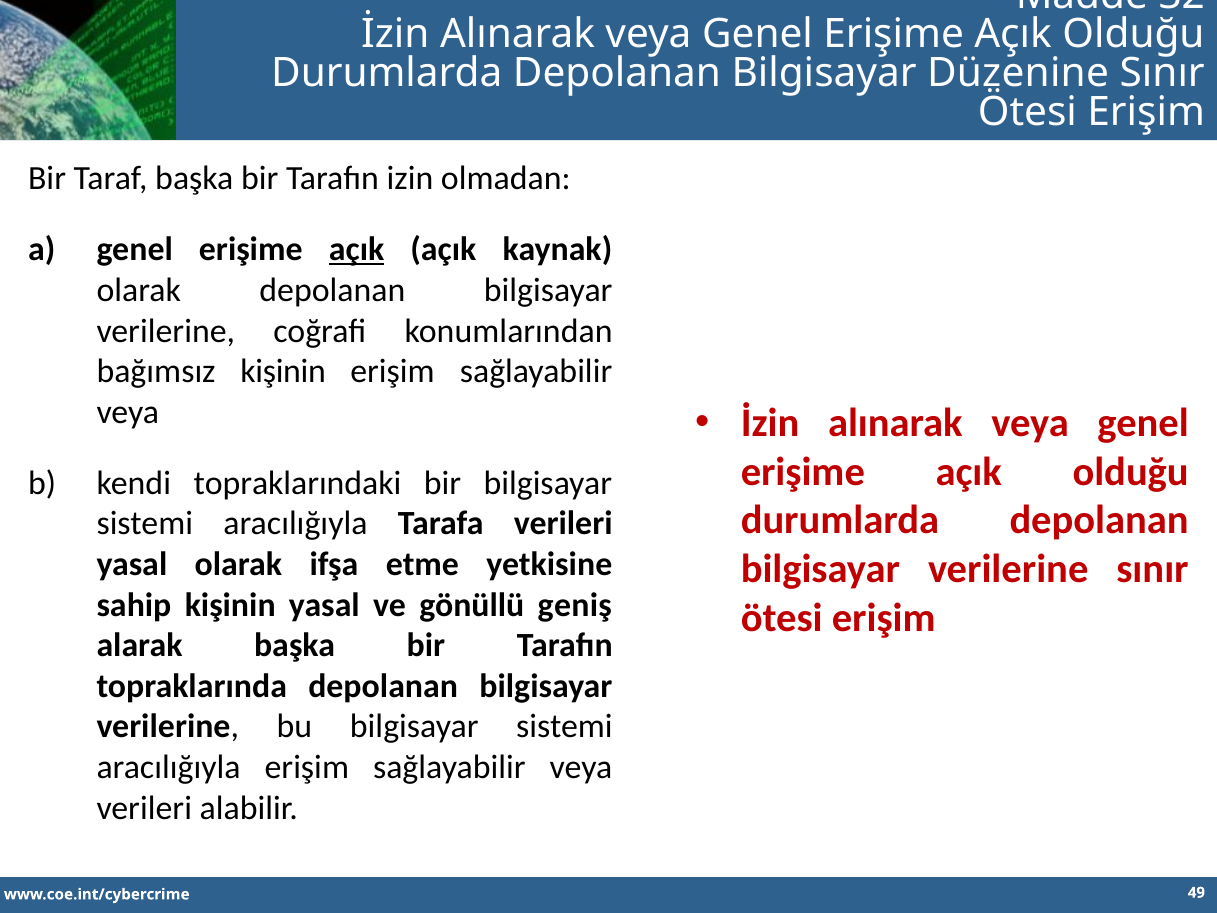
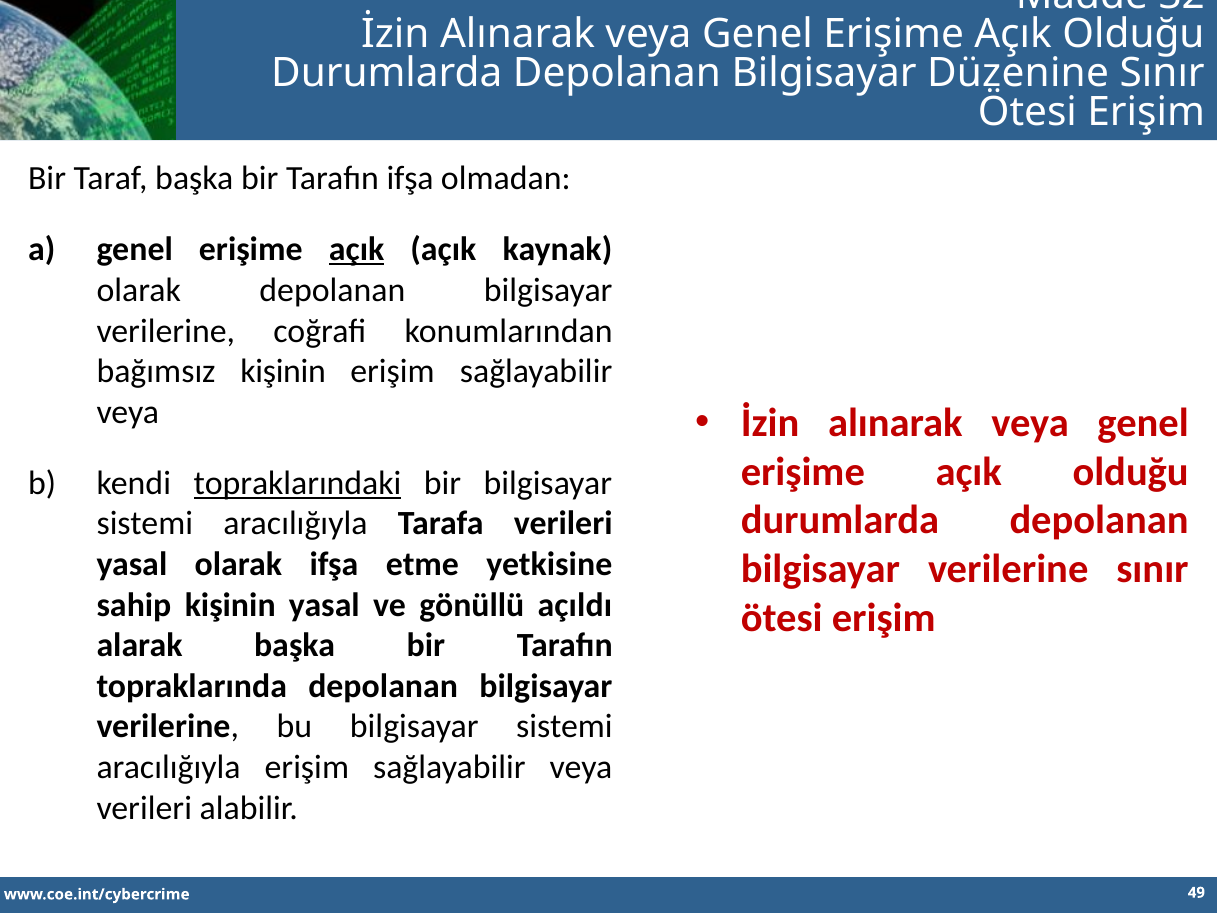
Tarafın izin: izin -> ifşa
topraklarındaki underline: none -> present
geniş: geniş -> açıldı
